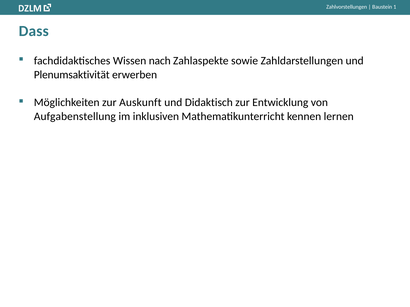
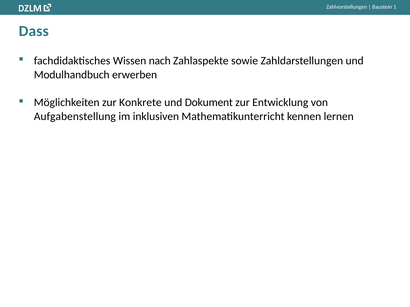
Plenumsaktivität: Plenumsaktivität -> Modulhandbuch
Auskunft: Auskunft -> Konkrete
Didaktisch: Didaktisch -> Dokument
